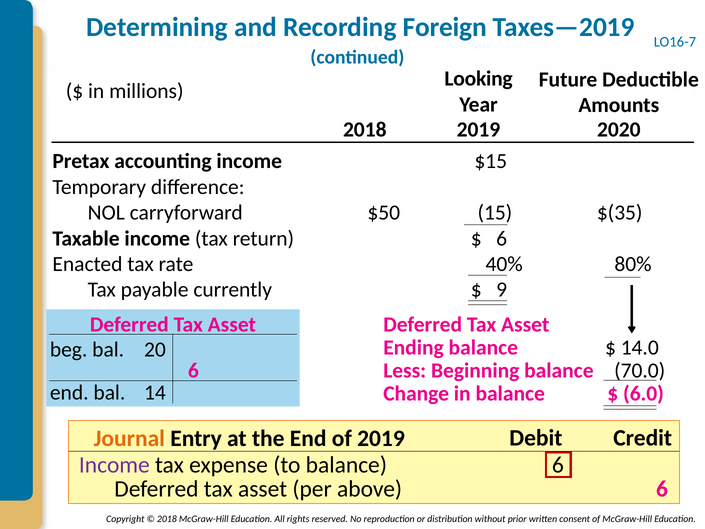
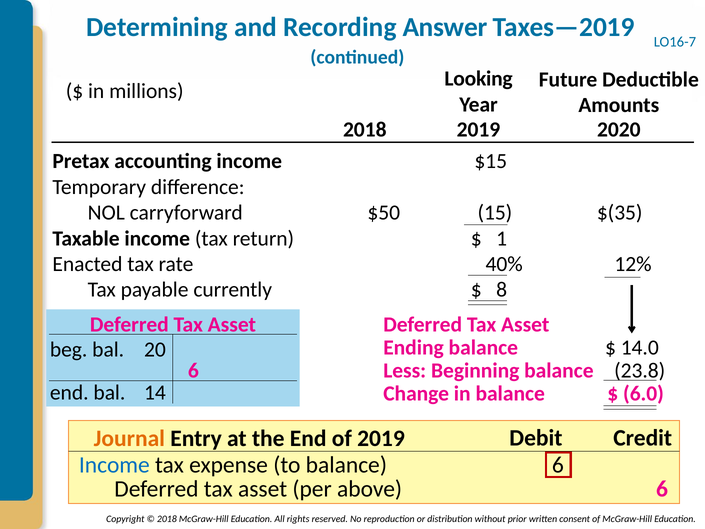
Foreign: Foreign -> Answer
6 at (502, 238): 6 -> 1
80%: 80% -> 12%
9: 9 -> 8
70.0: 70.0 -> 23.8
Income at (114, 465) colour: purple -> blue
